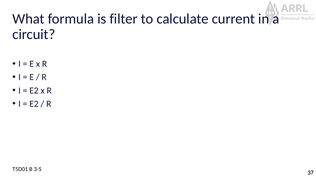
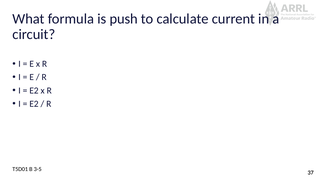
filter: filter -> push
